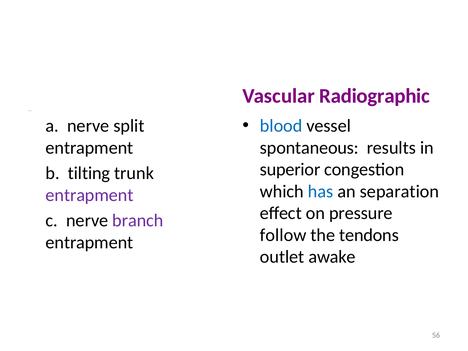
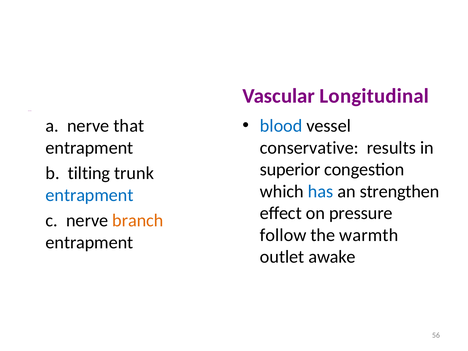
Radiographic: Radiographic -> Longitudinal
split: split -> that
spontaneous: spontaneous -> conservative
separation: separation -> strengthen
entrapment at (90, 195) colour: purple -> blue
branch colour: purple -> orange
tendons: tendons -> warmth
